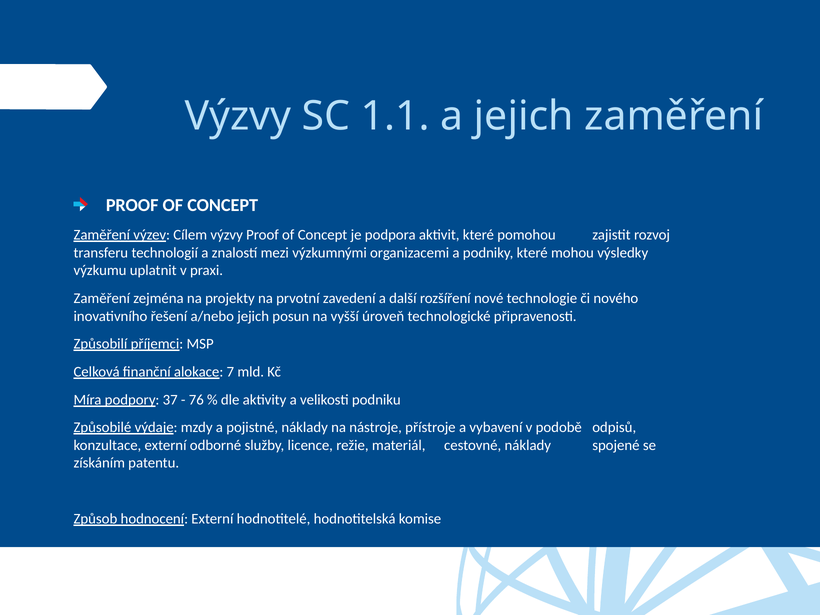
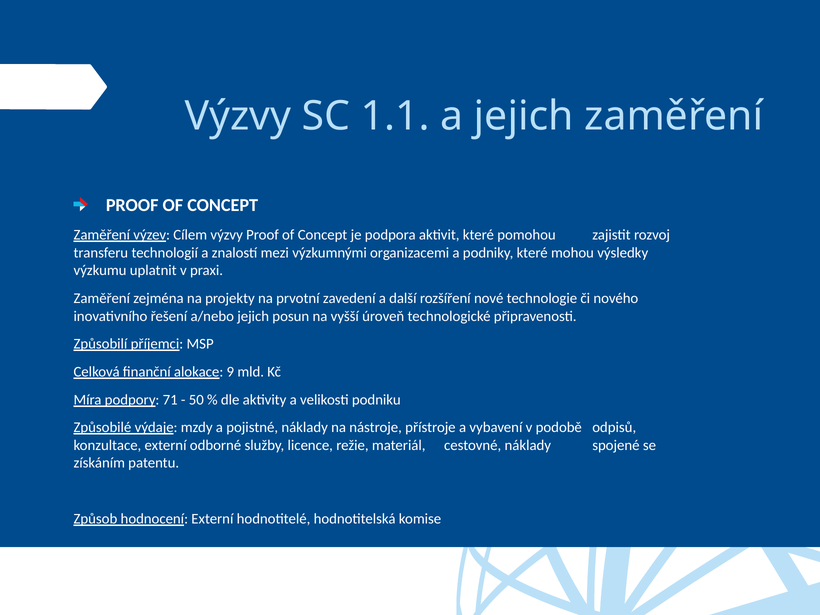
7: 7 -> 9
37: 37 -> 71
76: 76 -> 50
